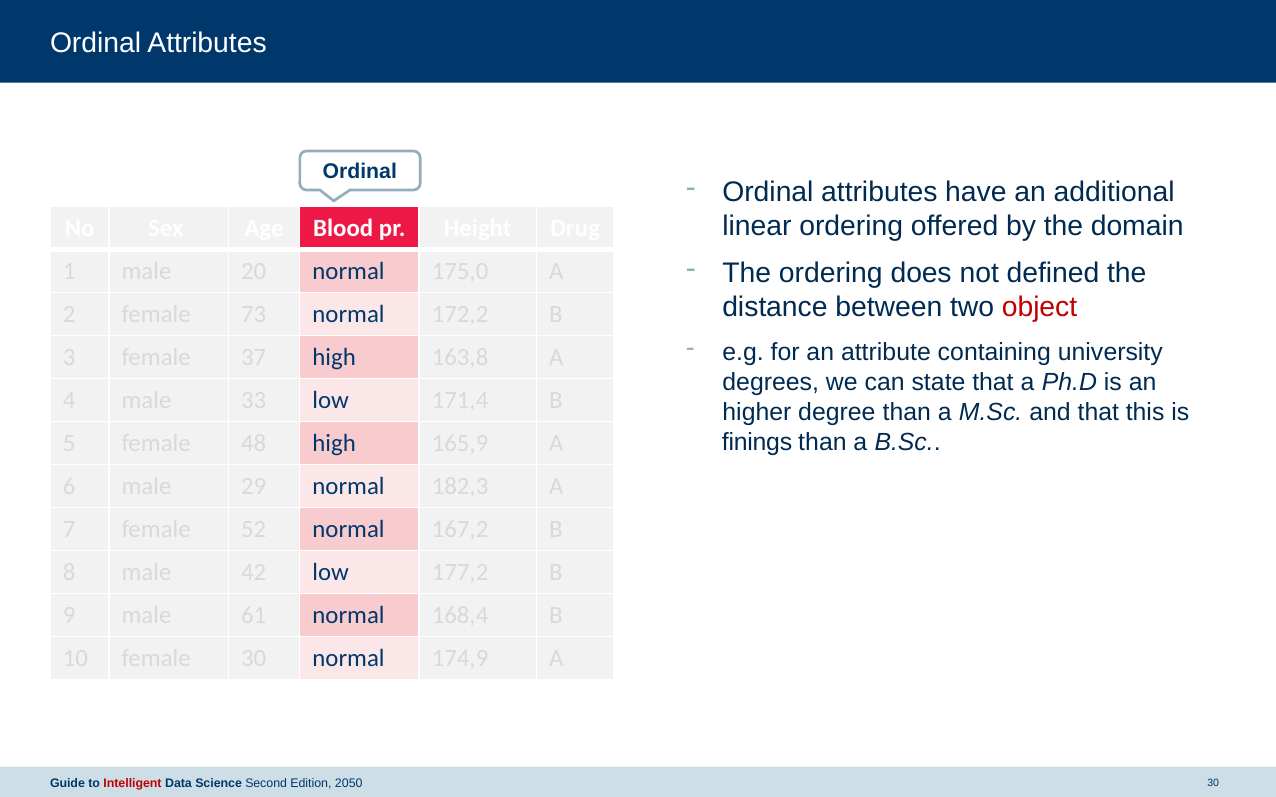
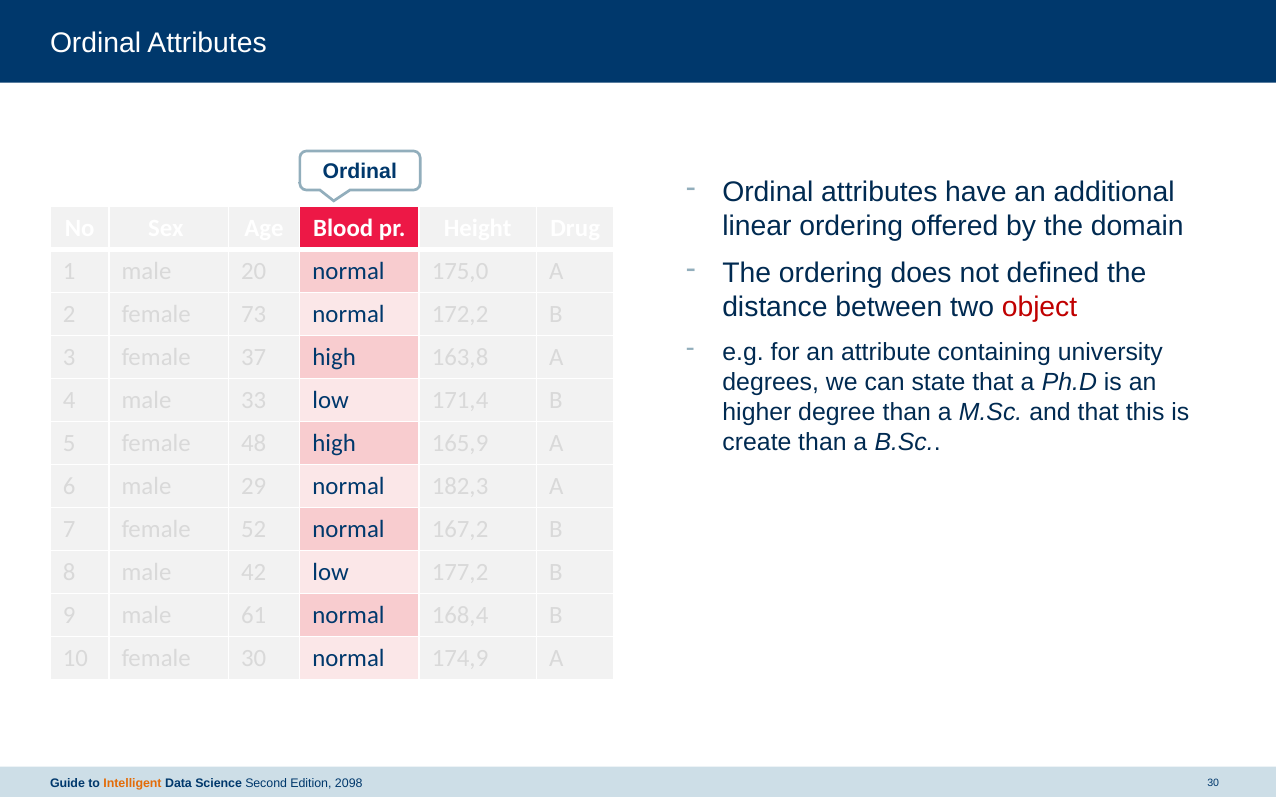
finings: finings -> create
Intelligent colour: red -> orange
2050: 2050 -> 2098
